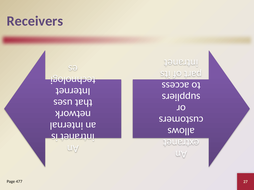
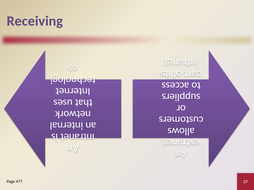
Receivers: Receivers -> Receiving
